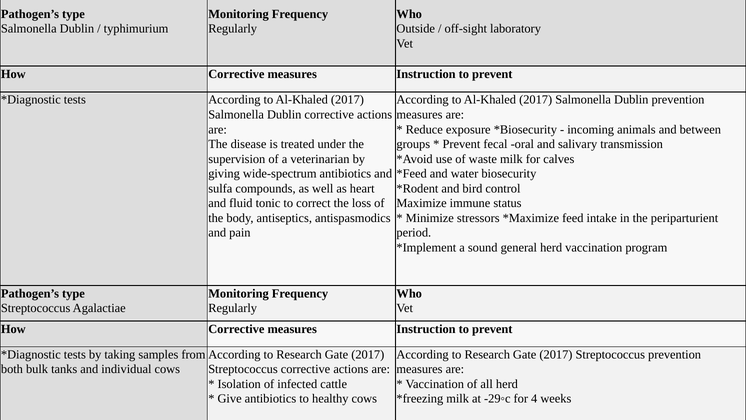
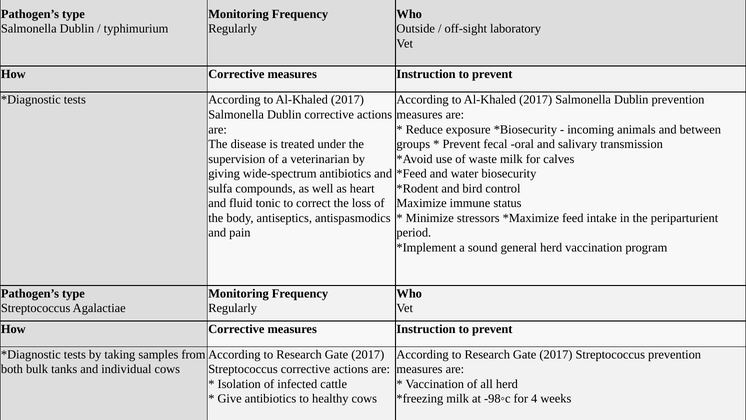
-29◦c: -29◦c -> -98◦c
